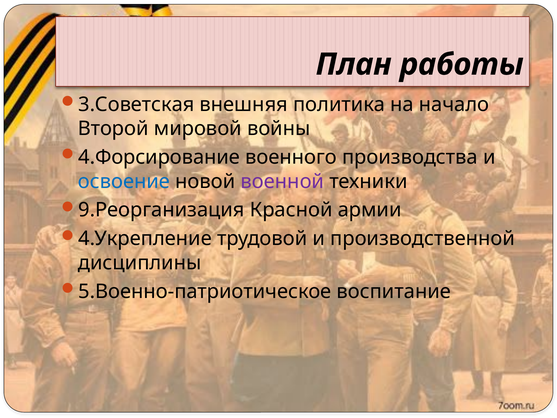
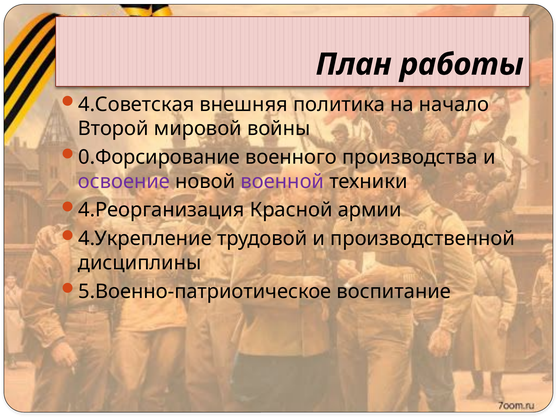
3.Советская: 3.Советская -> 4.Советская
4.Форсирование: 4.Форсирование -> 0.Форсирование
освоение colour: blue -> purple
9.Реорганизация: 9.Реорганизация -> 4.Реорганизация
